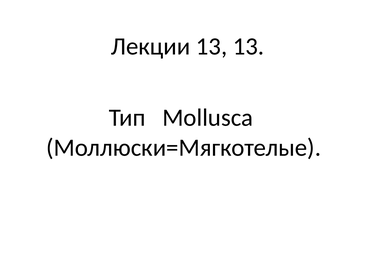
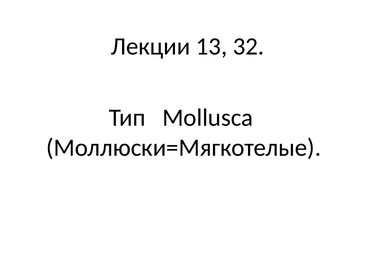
13 13: 13 -> 32
